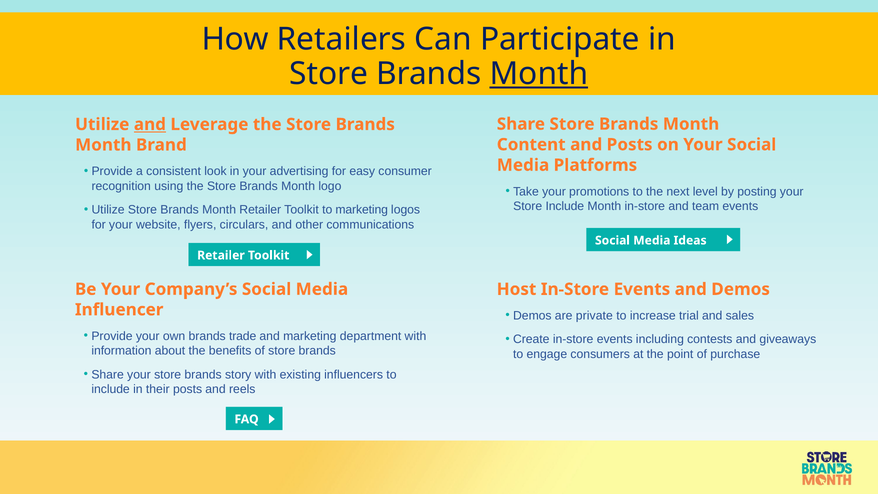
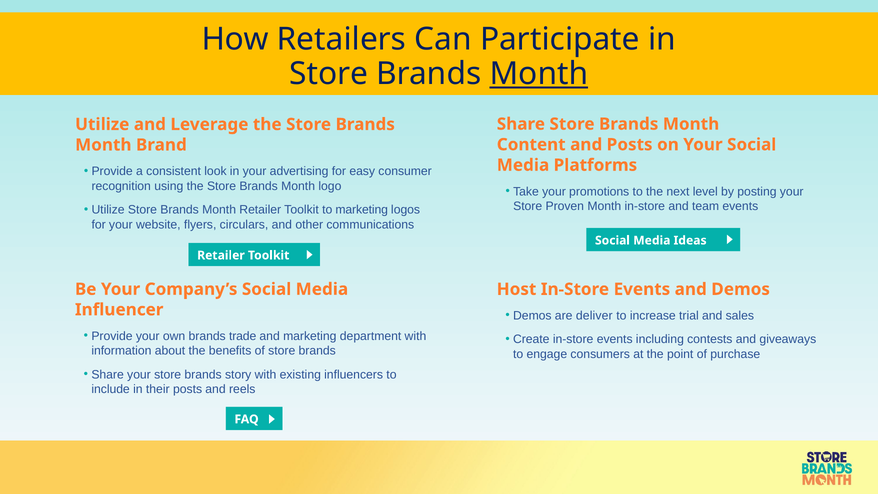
and at (150, 124) underline: present -> none
Store Include: Include -> Proven
private: private -> deliver
